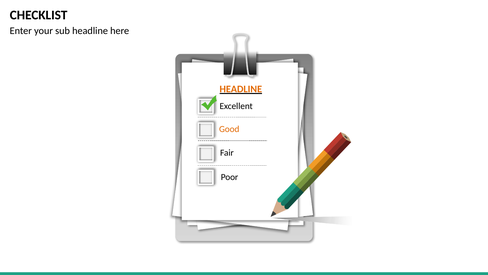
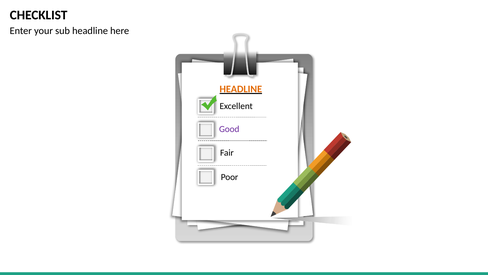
Good colour: orange -> purple
